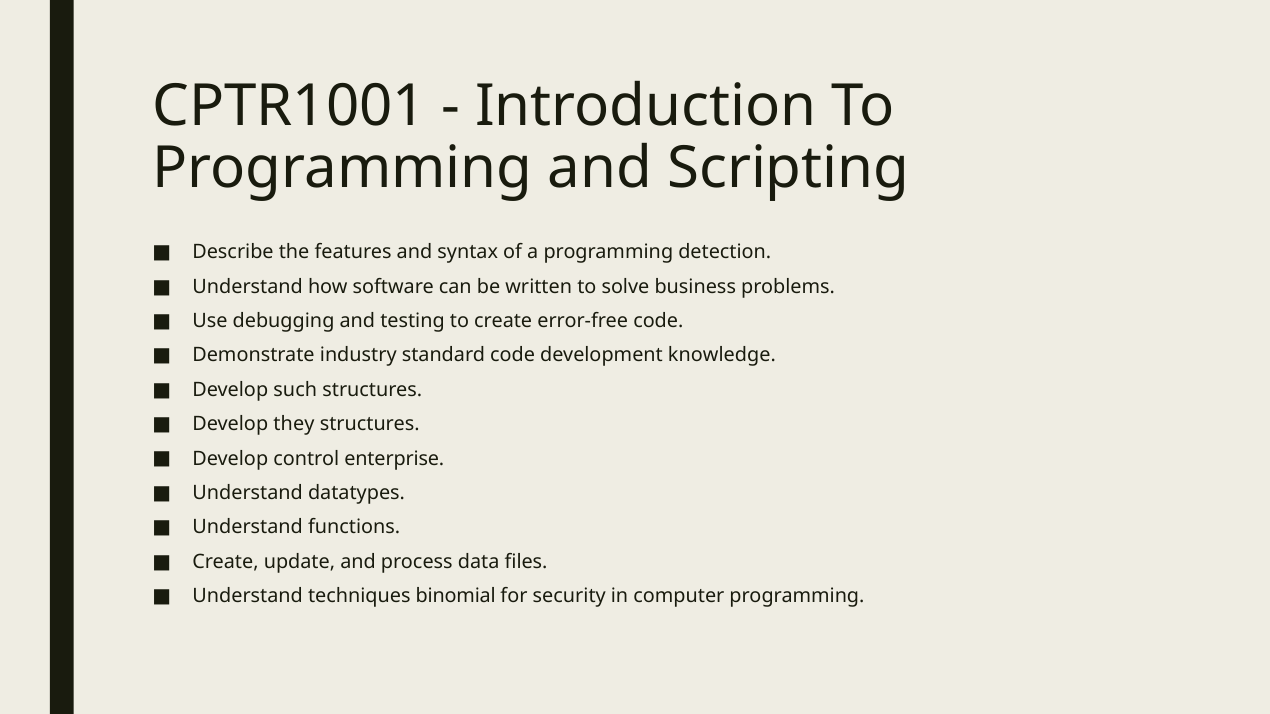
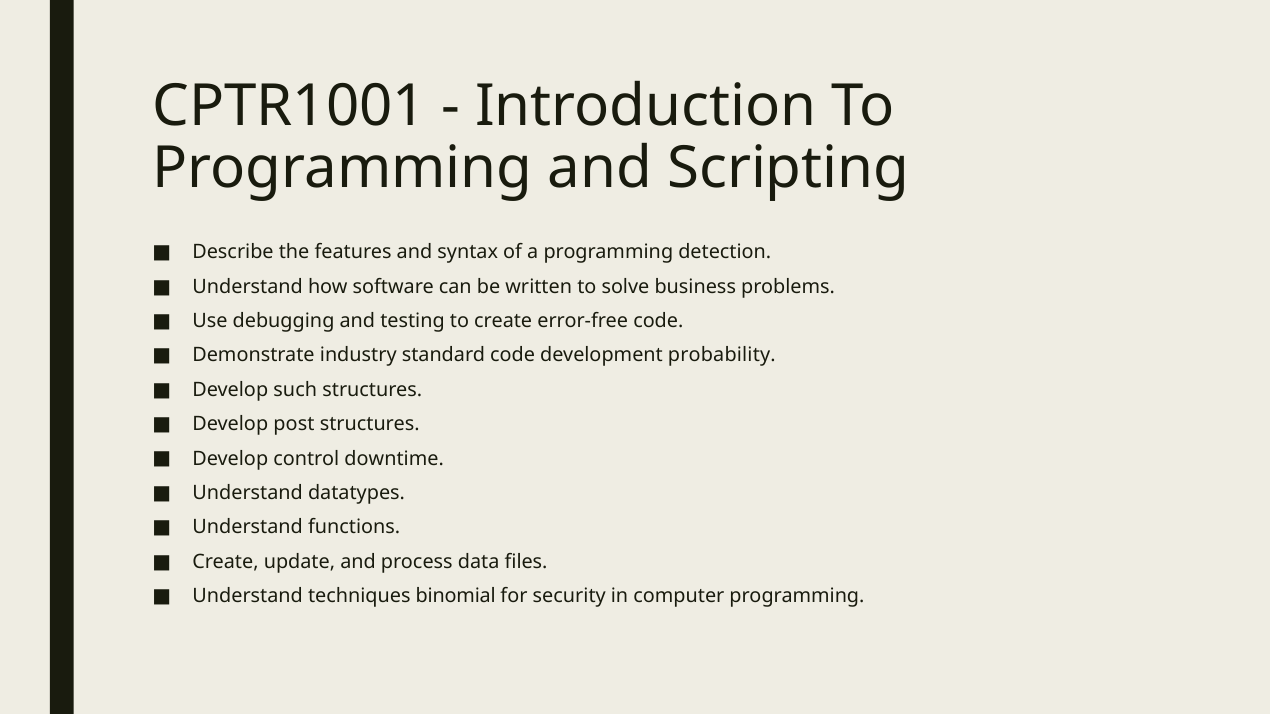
knowledge: knowledge -> probability
they: they -> post
enterprise: enterprise -> downtime
